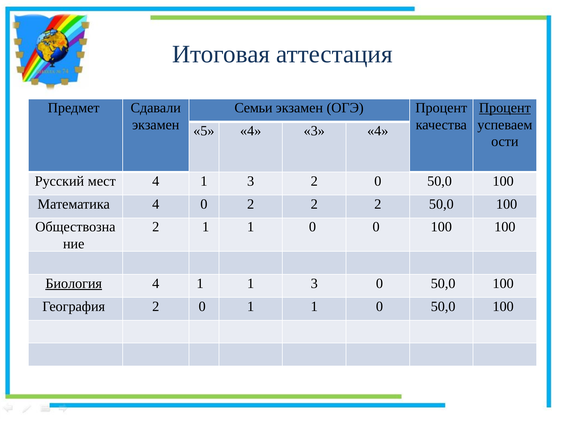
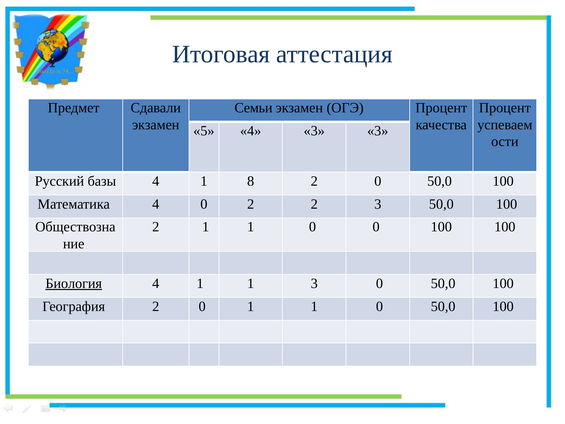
Процент at (505, 108) underline: present -> none
3 4: 4 -> 3
мест: мест -> базы
4 1 3: 3 -> 8
2 2 2: 2 -> 3
